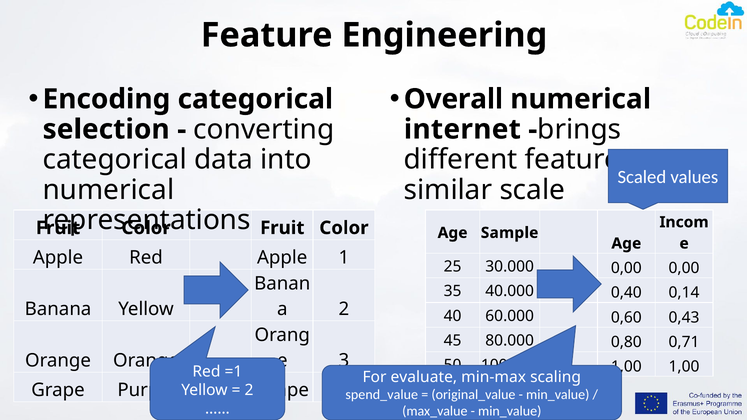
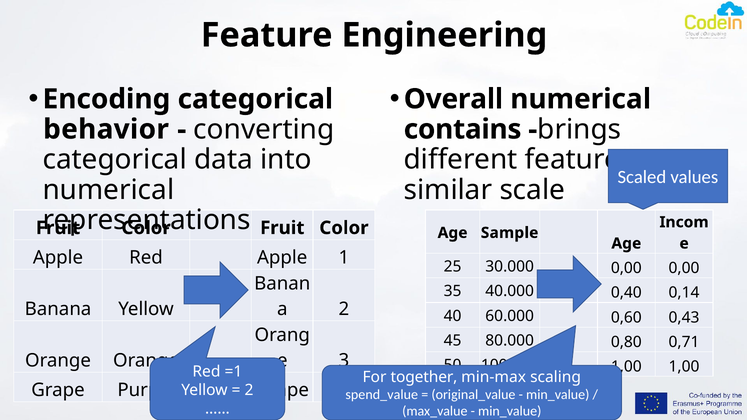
selection: selection -> behavior
internet: internet -> contains
evaluate: evaluate -> together
